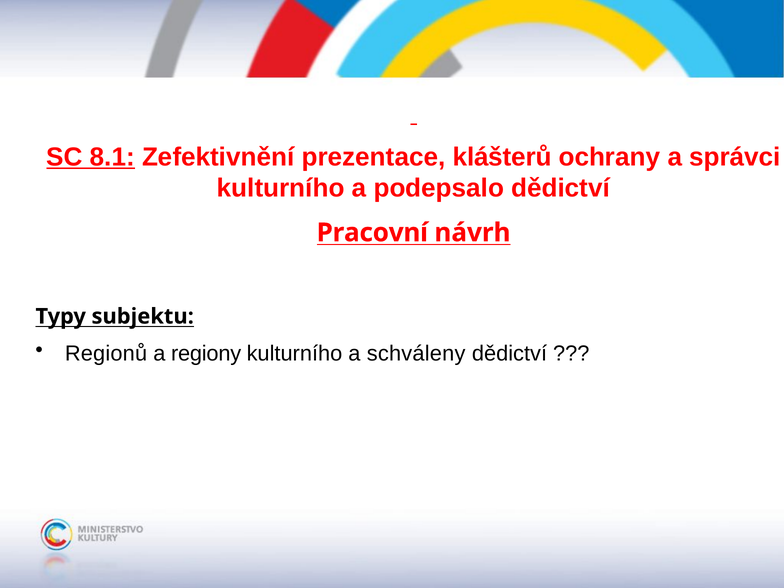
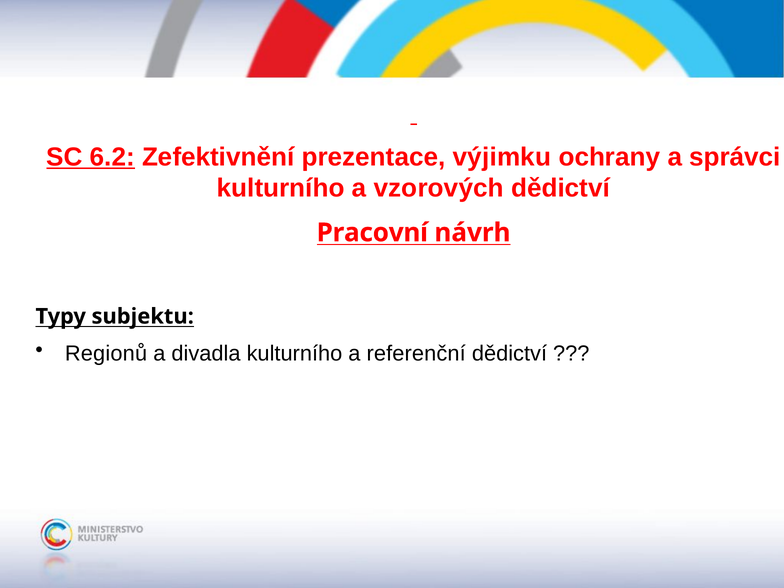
8.1: 8.1 -> 6.2
klášterů: klášterů -> výjimku
podepsalo: podepsalo -> vzorových
regiony: regiony -> divadla
schváleny: schváleny -> referenční
